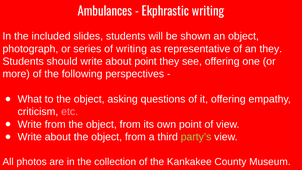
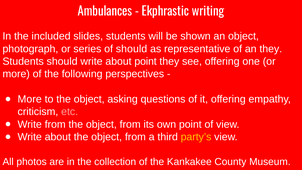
of writing: writing -> should
What at (30, 99): What -> More
party’s colour: light green -> yellow
